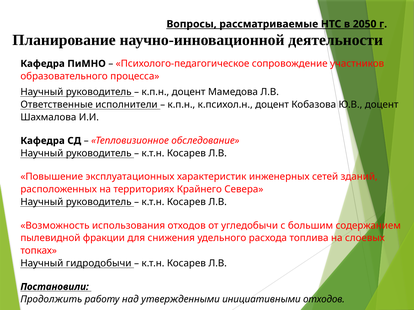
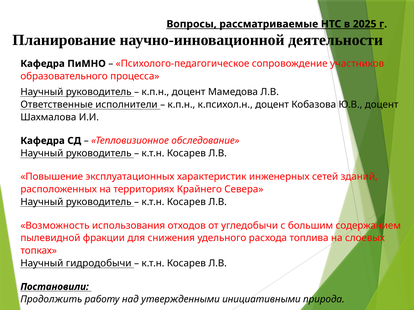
2050: 2050 -> 2025
инициативными отходов: отходов -> природа
